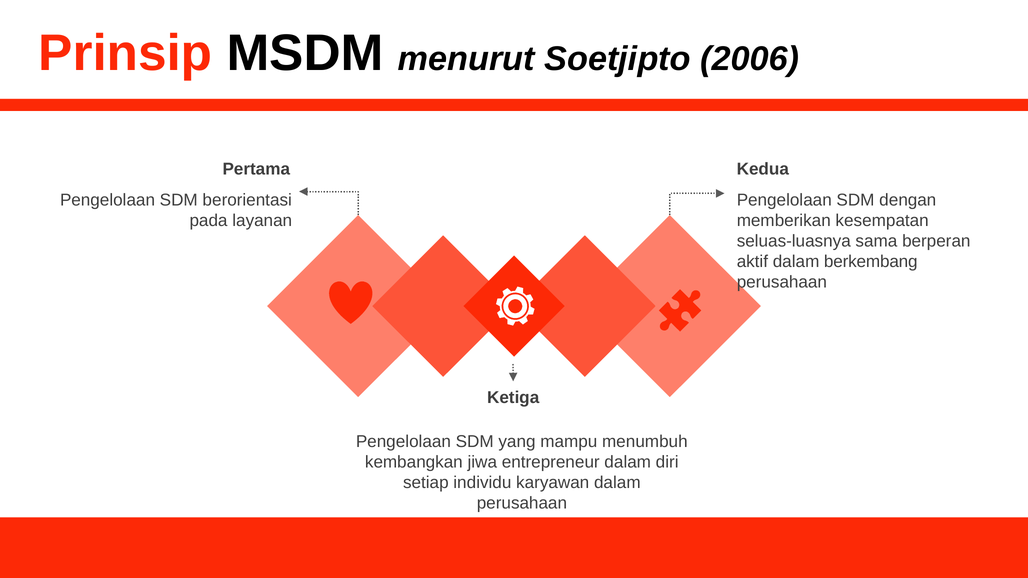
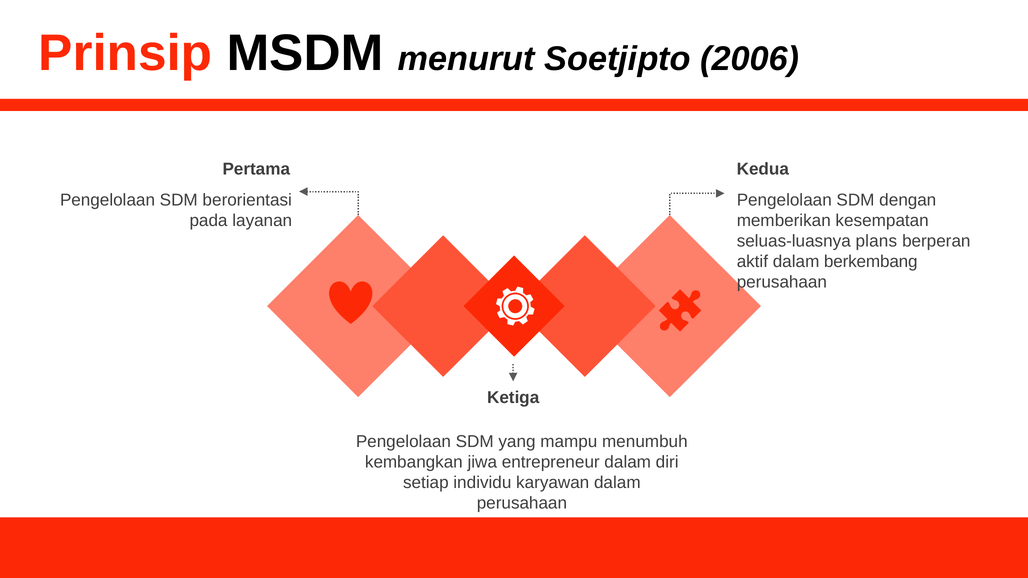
sama: sama -> plans
